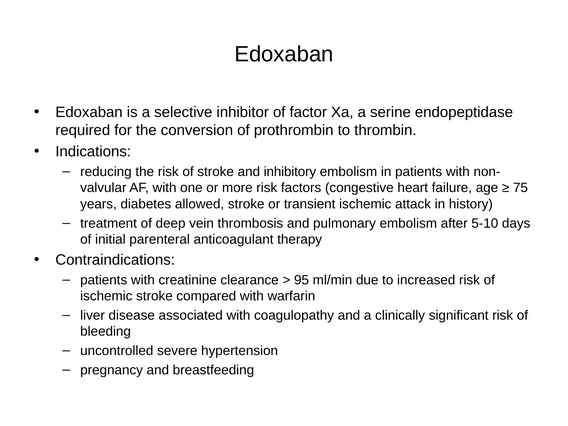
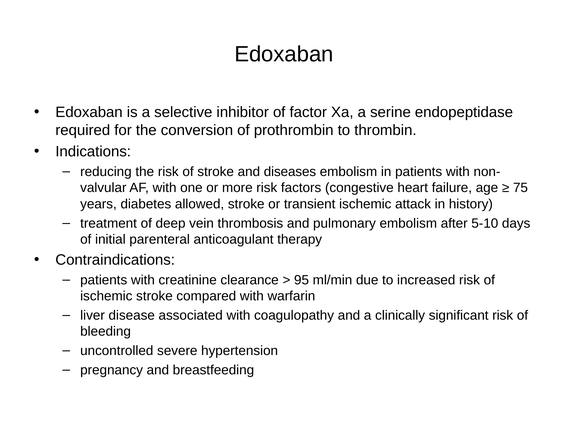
inhibitory: inhibitory -> diseases
